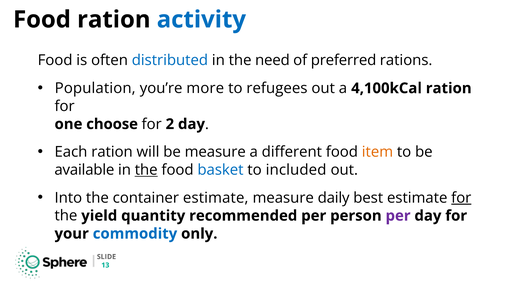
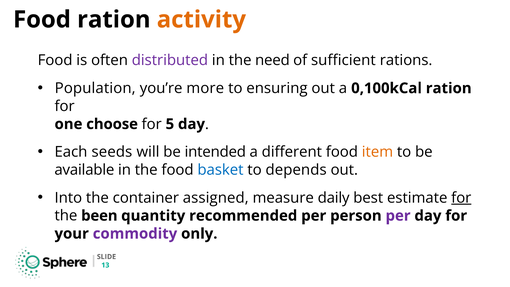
activity colour: blue -> orange
distributed colour: blue -> purple
preferred: preferred -> sufficient
refugees: refugees -> ensuring
4,100kCal: 4,100kCal -> 0,100kCal
2: 2 -> 5
Each ration: ration -> seeds
be measure: measure -> intended
the at (146, 170) underline: present -> none
included: included -> depends
container estimate: estimate -> assigned
yield: yield -> been
commodity colour: blue -> purple
